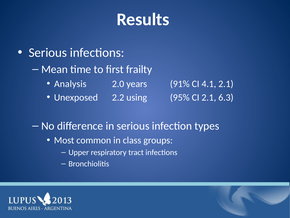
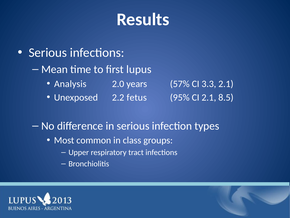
frailty: frailty -> lupus
91%: 91% -> 57%
4.1: 4.1 -> 3.3
using: using -> fetus
6.3: 6.3 -> 8.5
